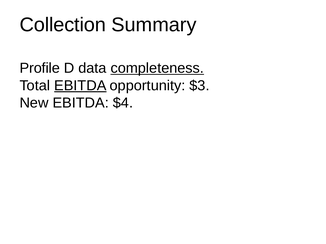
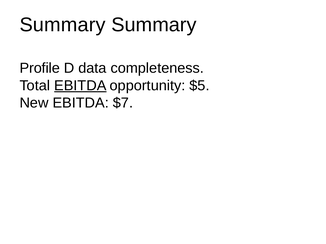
Collection at (63, 25): Collection -> Summary
completeness underline: present -> none
$3: $3 -> $5
$4: $4 -> $7
